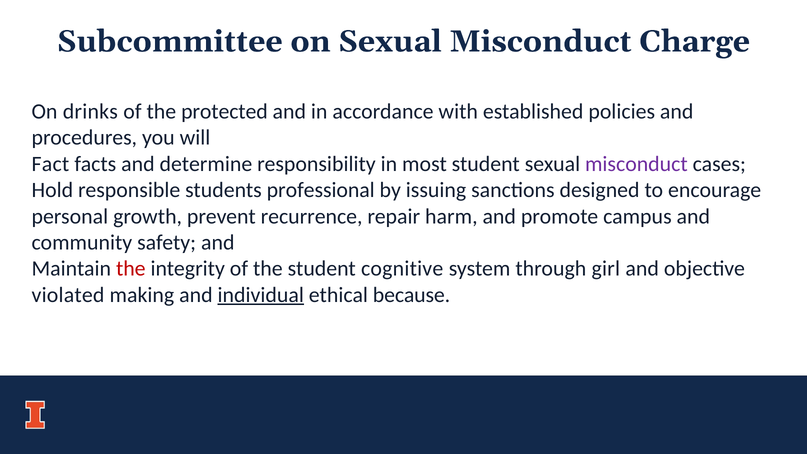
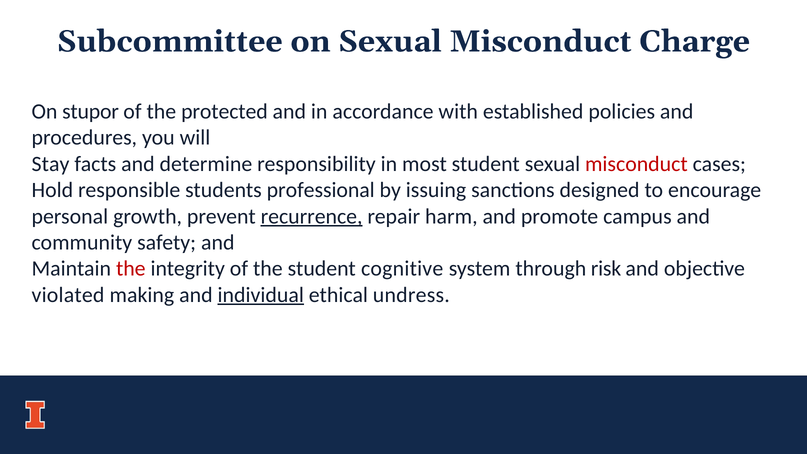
drinks: drinks -> stupor
Fact: Fact -> Stay
misconduct at (636, 164) colour: purple -> red
recurrence underline: none -> present
girl: girl -> risk
because: because -> undress
